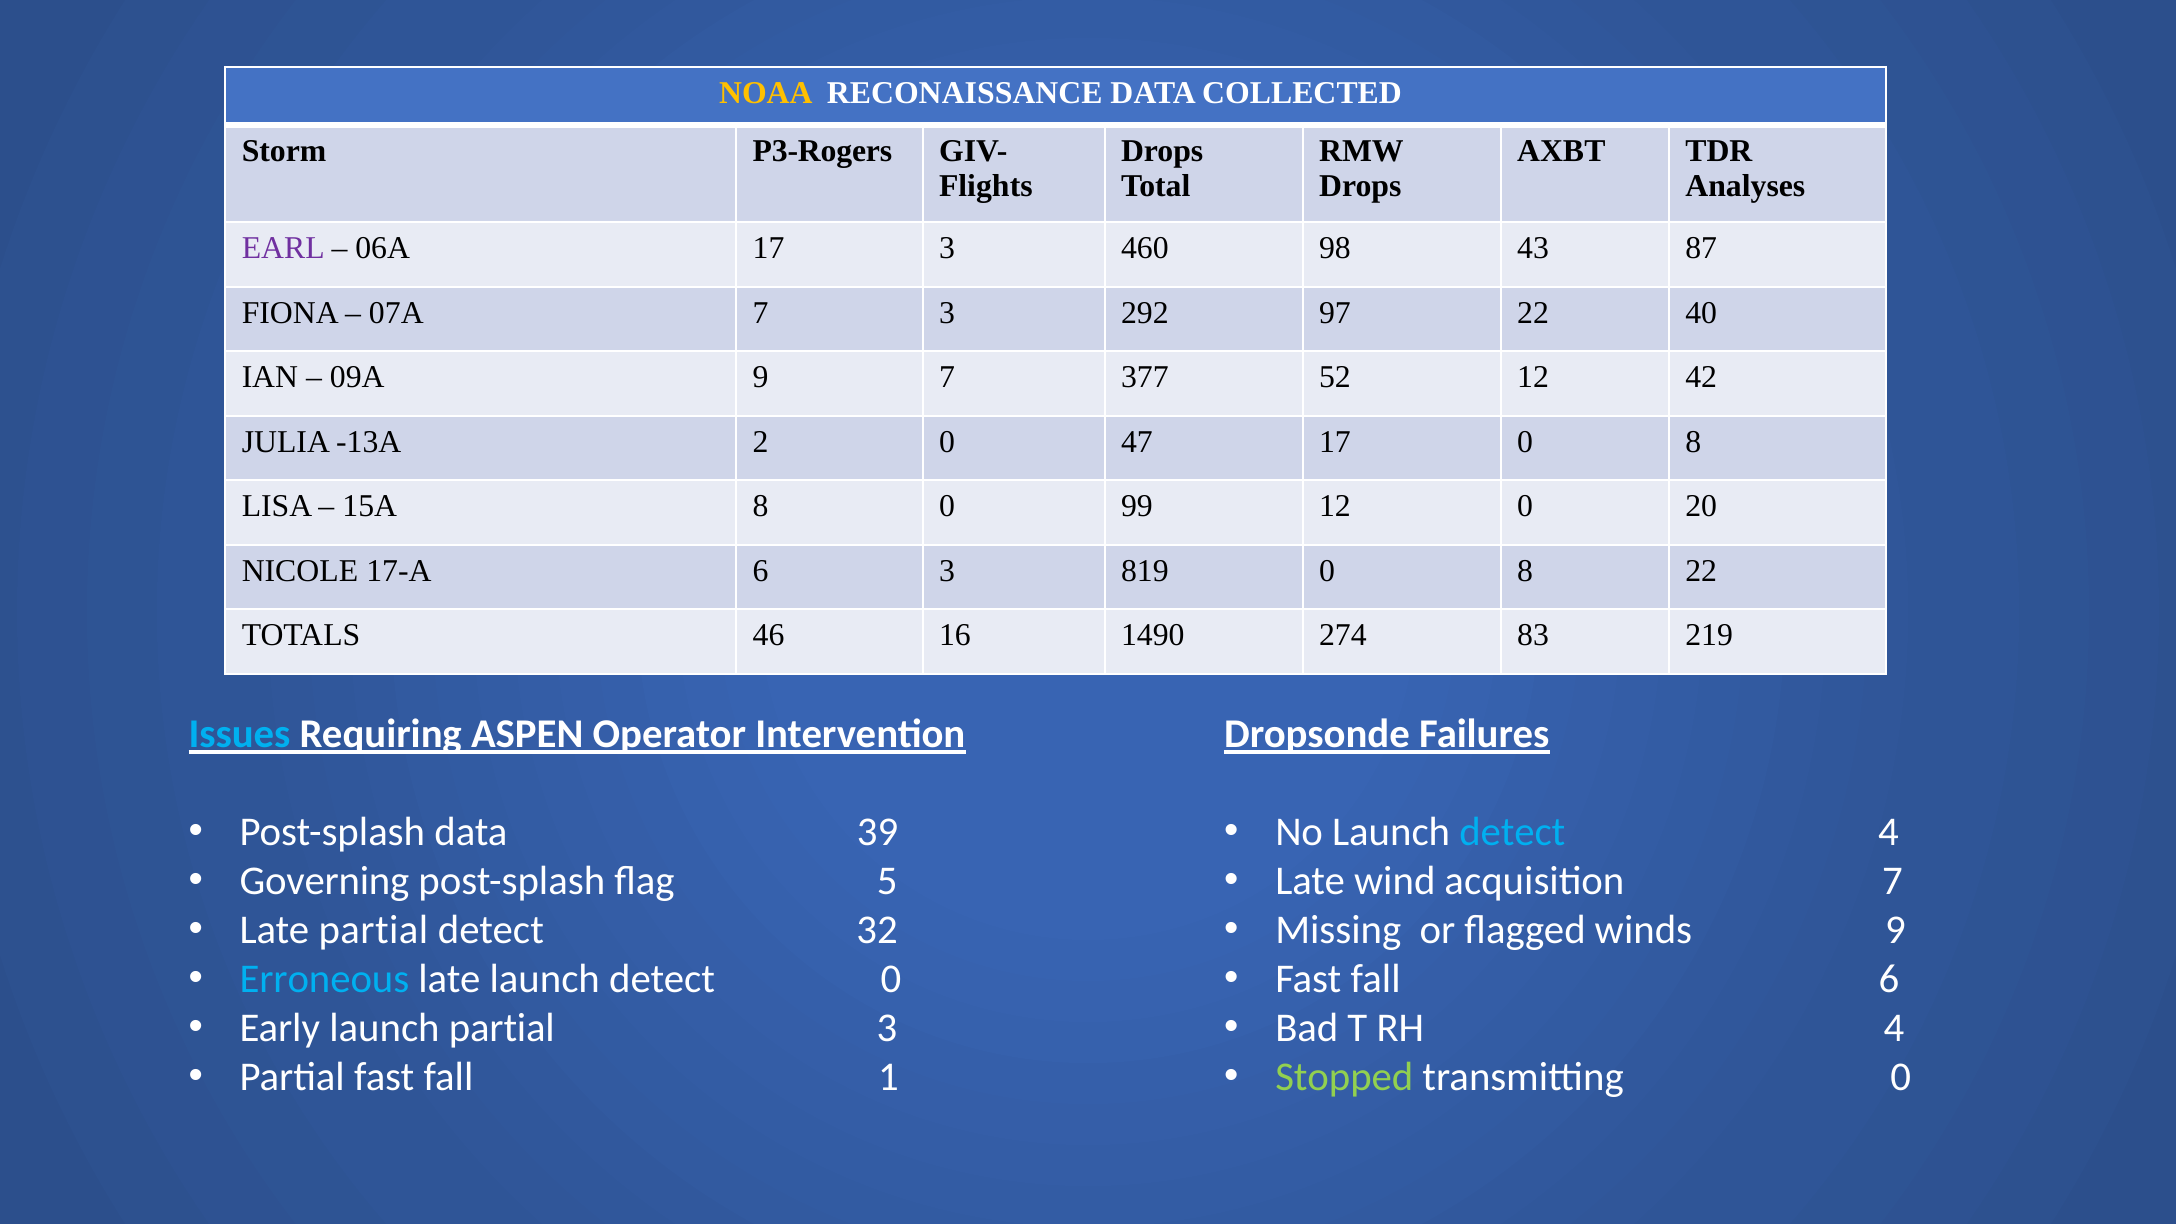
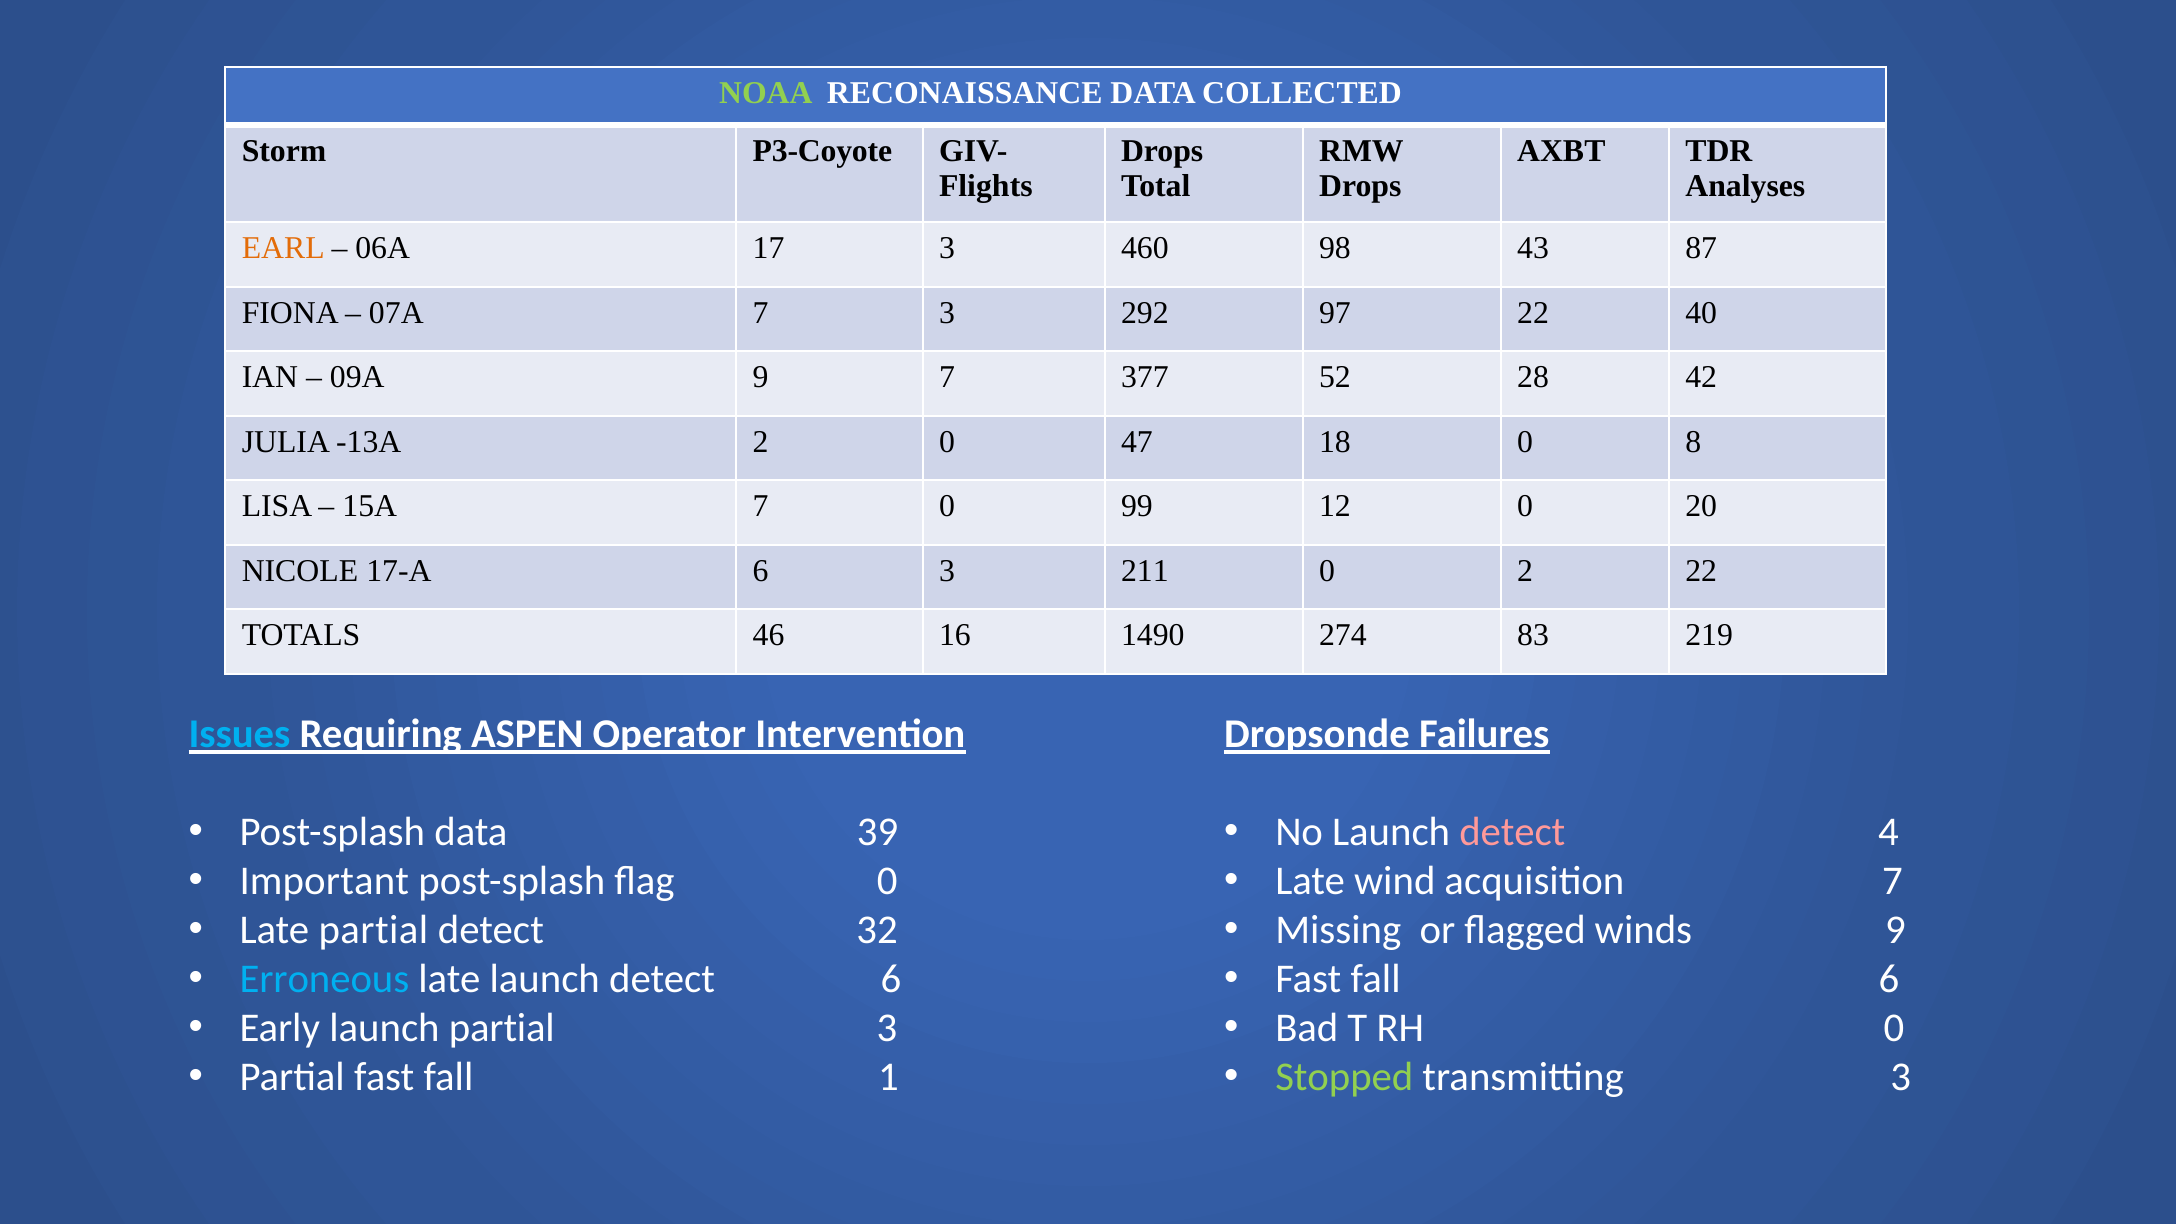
NOAA colour: yellow -> light green
P3-Rogers: P3-Rogers -> P3-Coyote
EARL colour: purple -> orange
52 12: 12 -> 28
47 17: 17 -> 18
15A 8: 8 -> 7
819: 819 -> 211
8 at (1525, 571): 8 -> 2
detect at (1512, 832) colour: light blue -> pink
Governing: Governing -> Important
flag 5: 5 -> 0
detect 0: 0 -> 6
RH 4: 4 -> 0
transmitting 0: 0 -> 3
